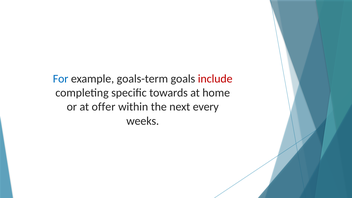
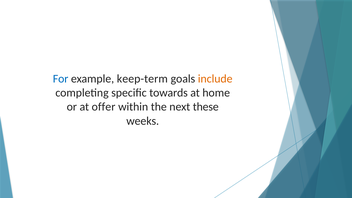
goals-term: goals-term -> keep-term
include colour: red -> orange
every: every -> these
